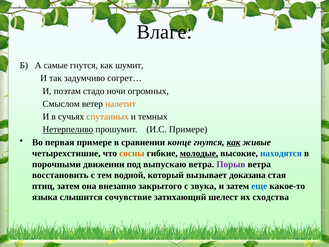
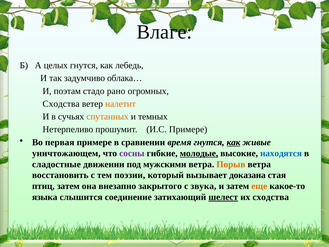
самые: самые -> целых
шумит: шумит -> лебедь
согрет…: согрет… -> облака…
ночи: ночи -> рано
Смыслом at (61, 104): Смыслом -> Сходства
Нетерпеливо underline: present -> none
конце: конце -> время
четырехстишие: четырехстишие -> уничтожающем
сосны colour: orange -> purple
порочными: порочными -> сладостные
выпускаю: выпускаю -> мужскими
Порыв colour: purple -> orange
водной: водной -> поэзии
еще colour: blue -> orange
сочувствие: сочувствие -> соединение
шелест underline: none -> present
